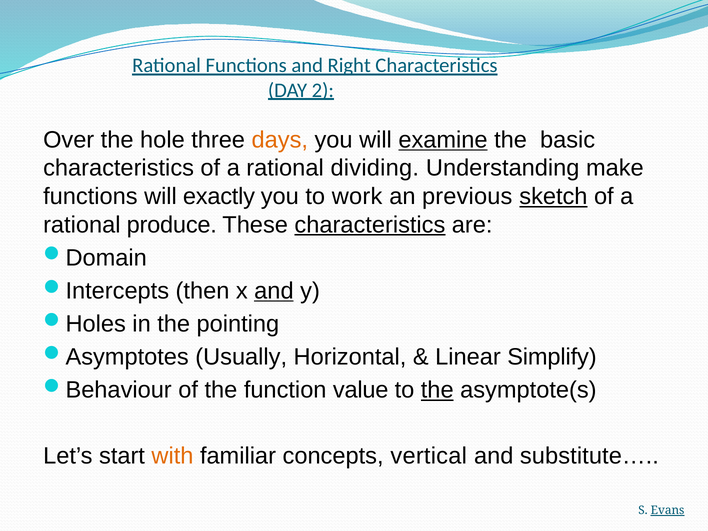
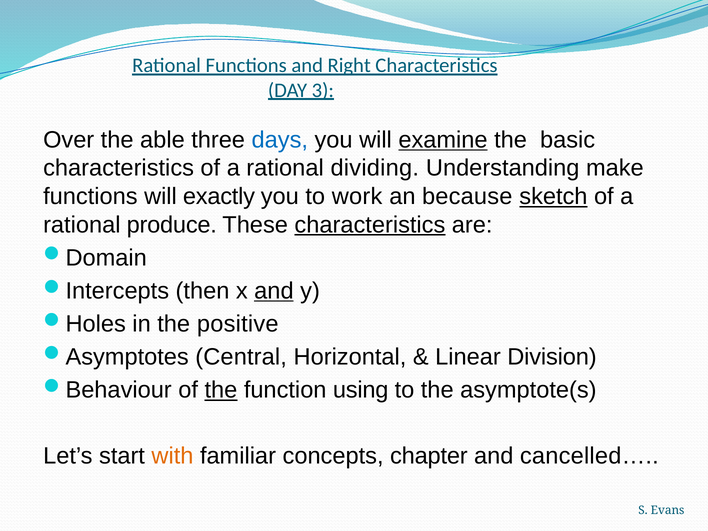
2: 2 -> 3
hole: hole -> able
days colour: orange -> blue
previous: previous -> because
pointing: pointing -> positive
Usually: Usually -> Central
Simplify: Simplify -> Division
the at (221, 390) underline: none -> present
value: value -> using
the at (437, 390) underline: present -> none
vertical: vertical -> chapter
substitute…: substitute… -> cancelled…
Evans underline: present -> none
